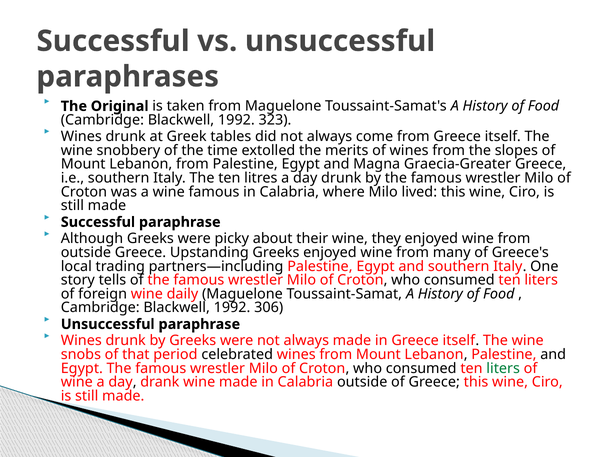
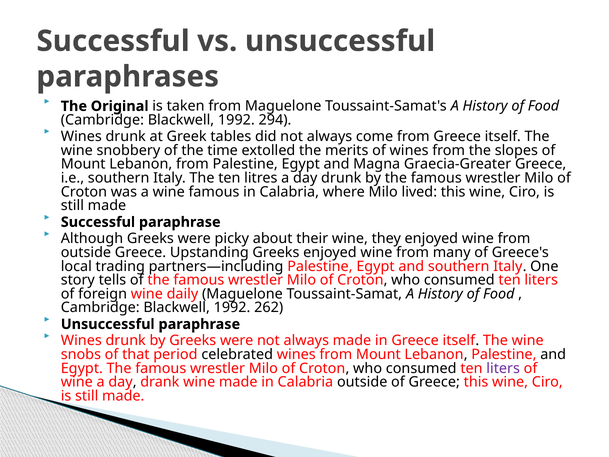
323: 323 -> 294
306: 306 -> 262
liters at (503, 368) colour: green -> purple
